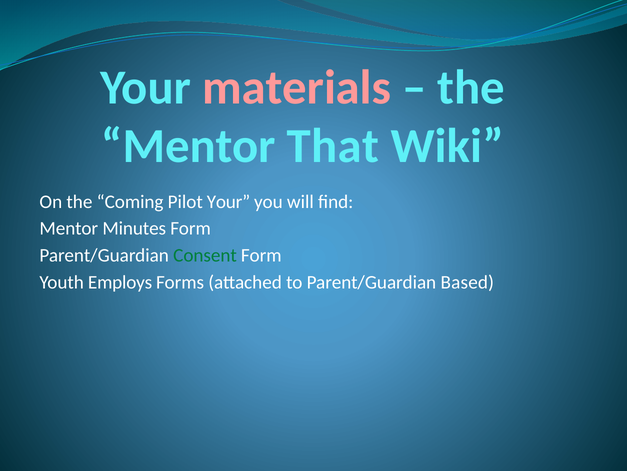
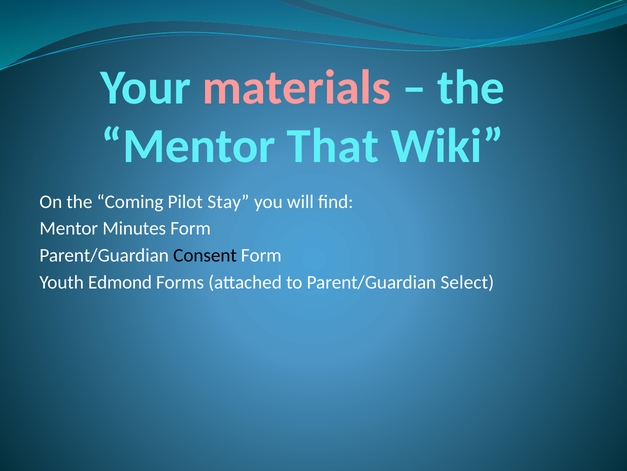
Pilot Your: Your -> Stay
Consent colour: green -> black
Employs: Employs -> Edmond
Based: Based -> Select
